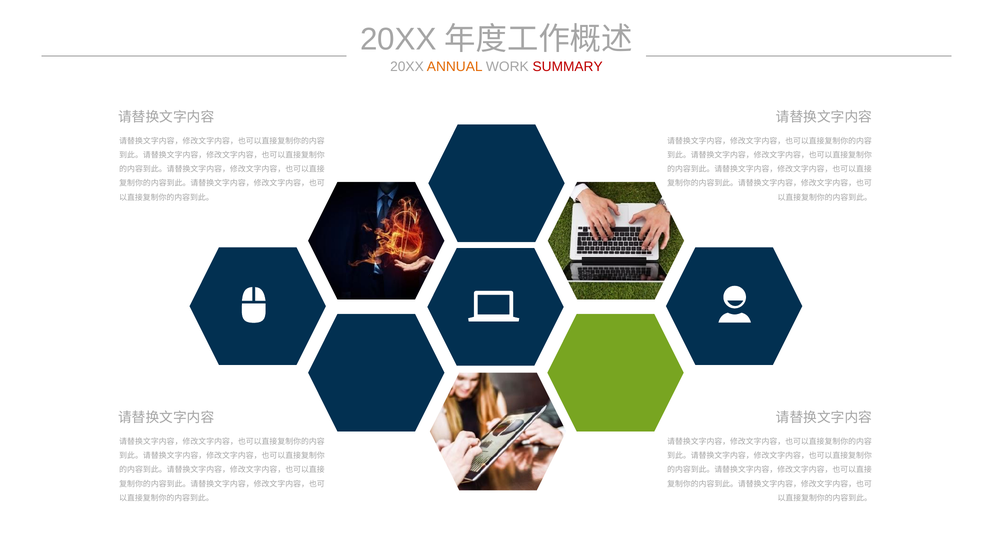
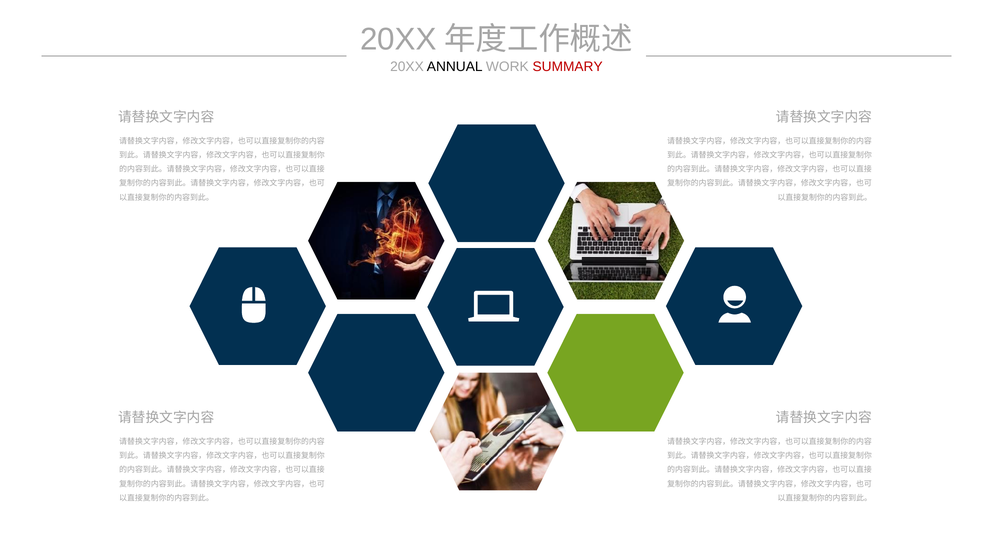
ANNUAL colour: orange -> black
